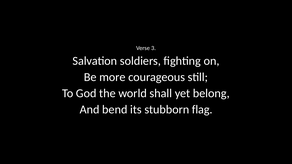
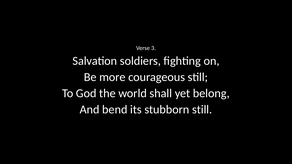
stubborn flag: flag -> still
